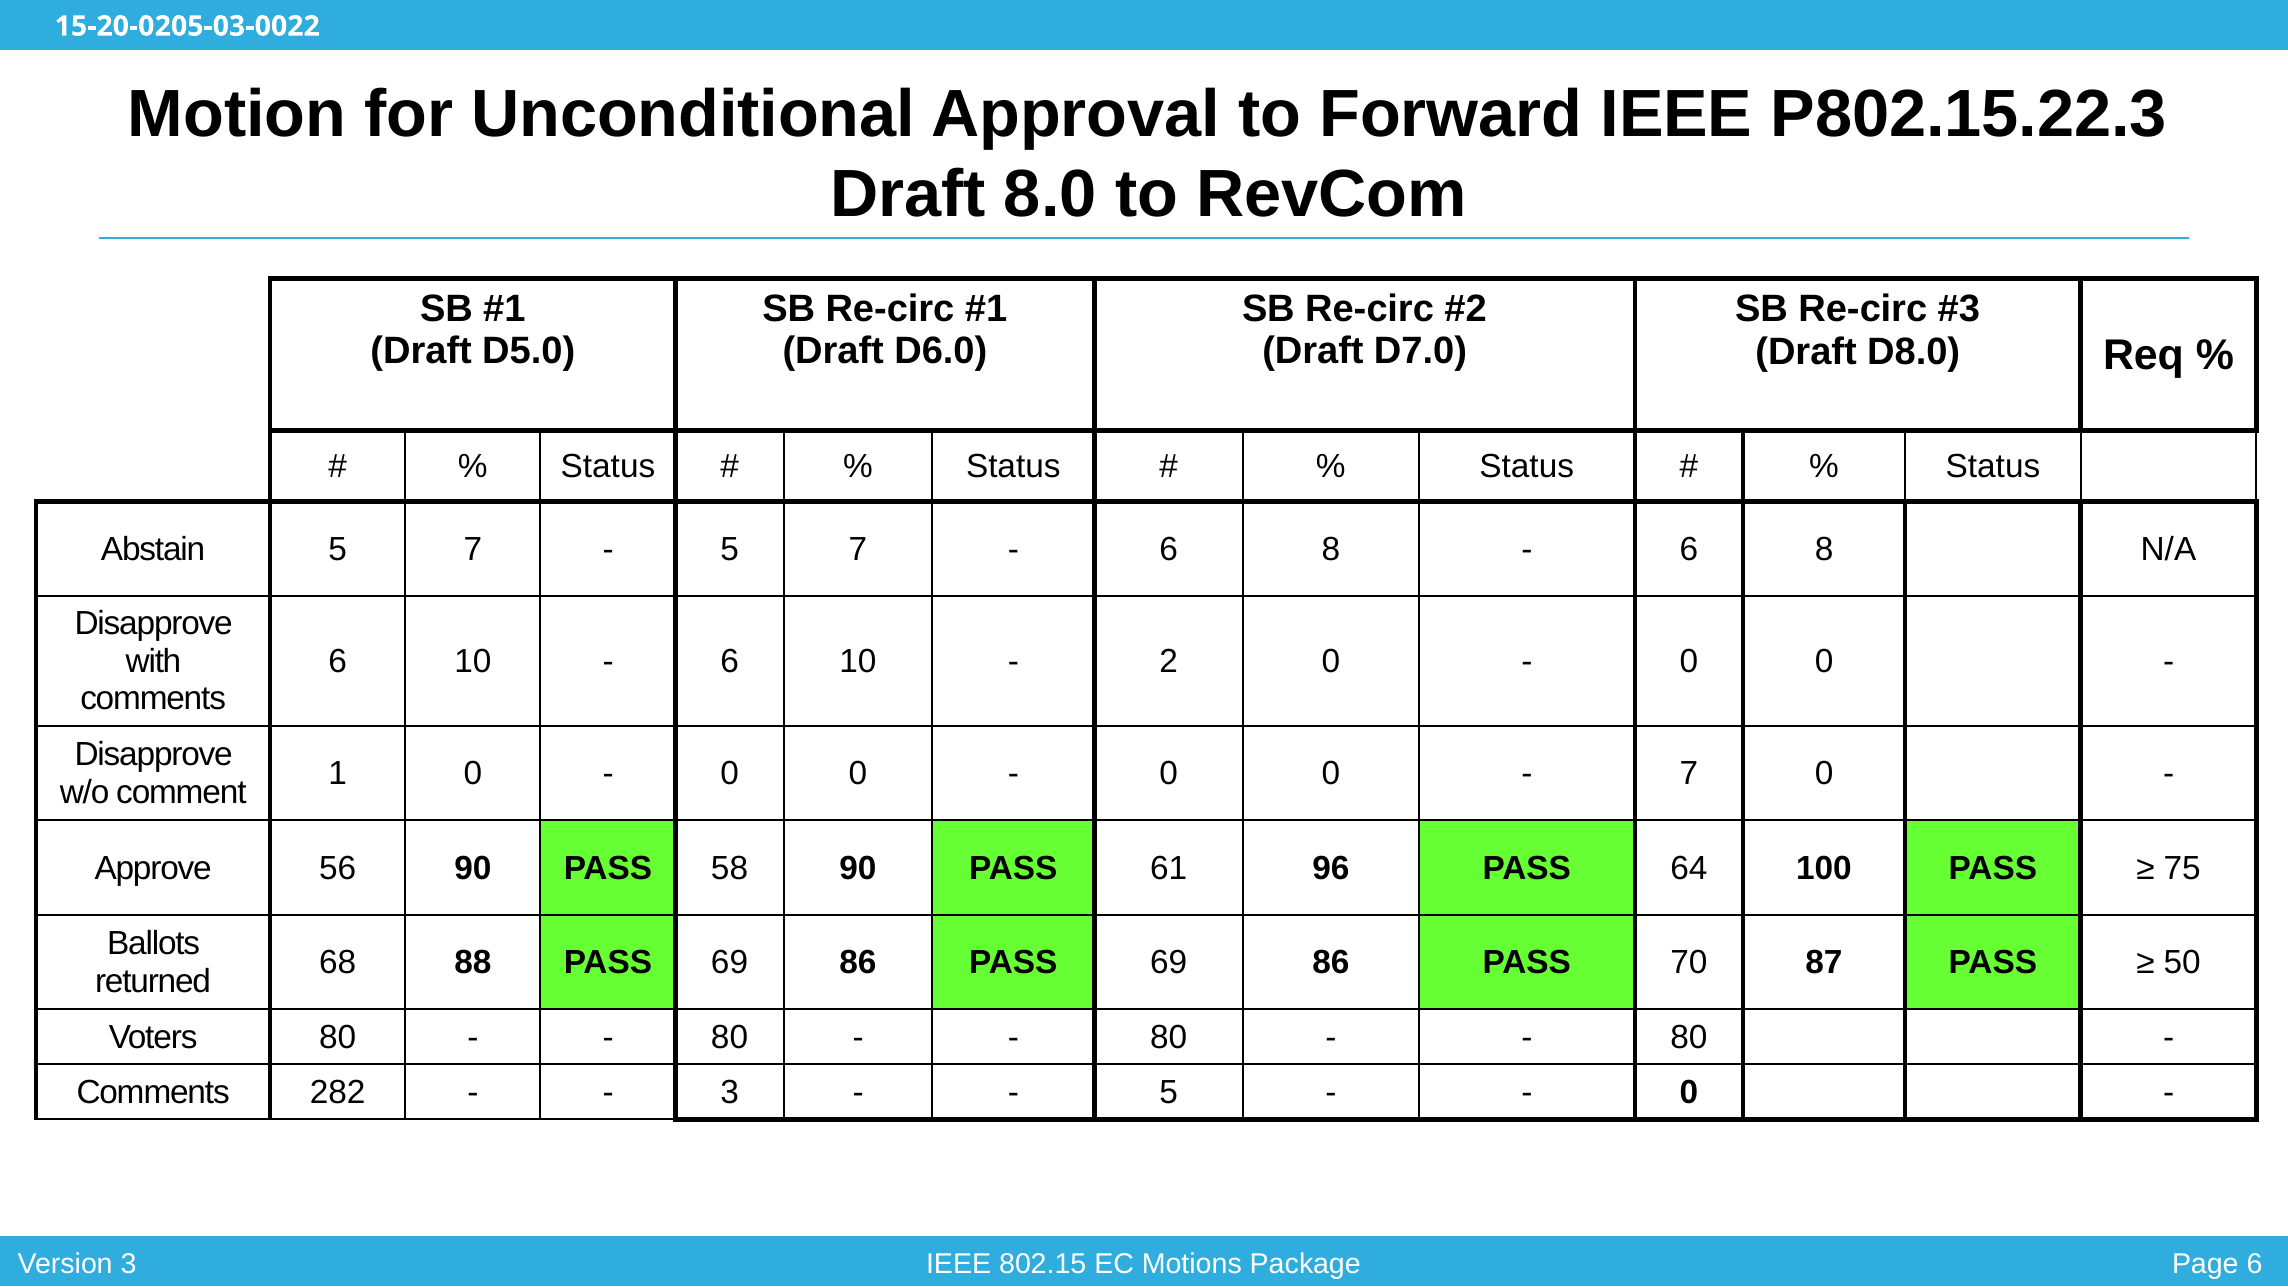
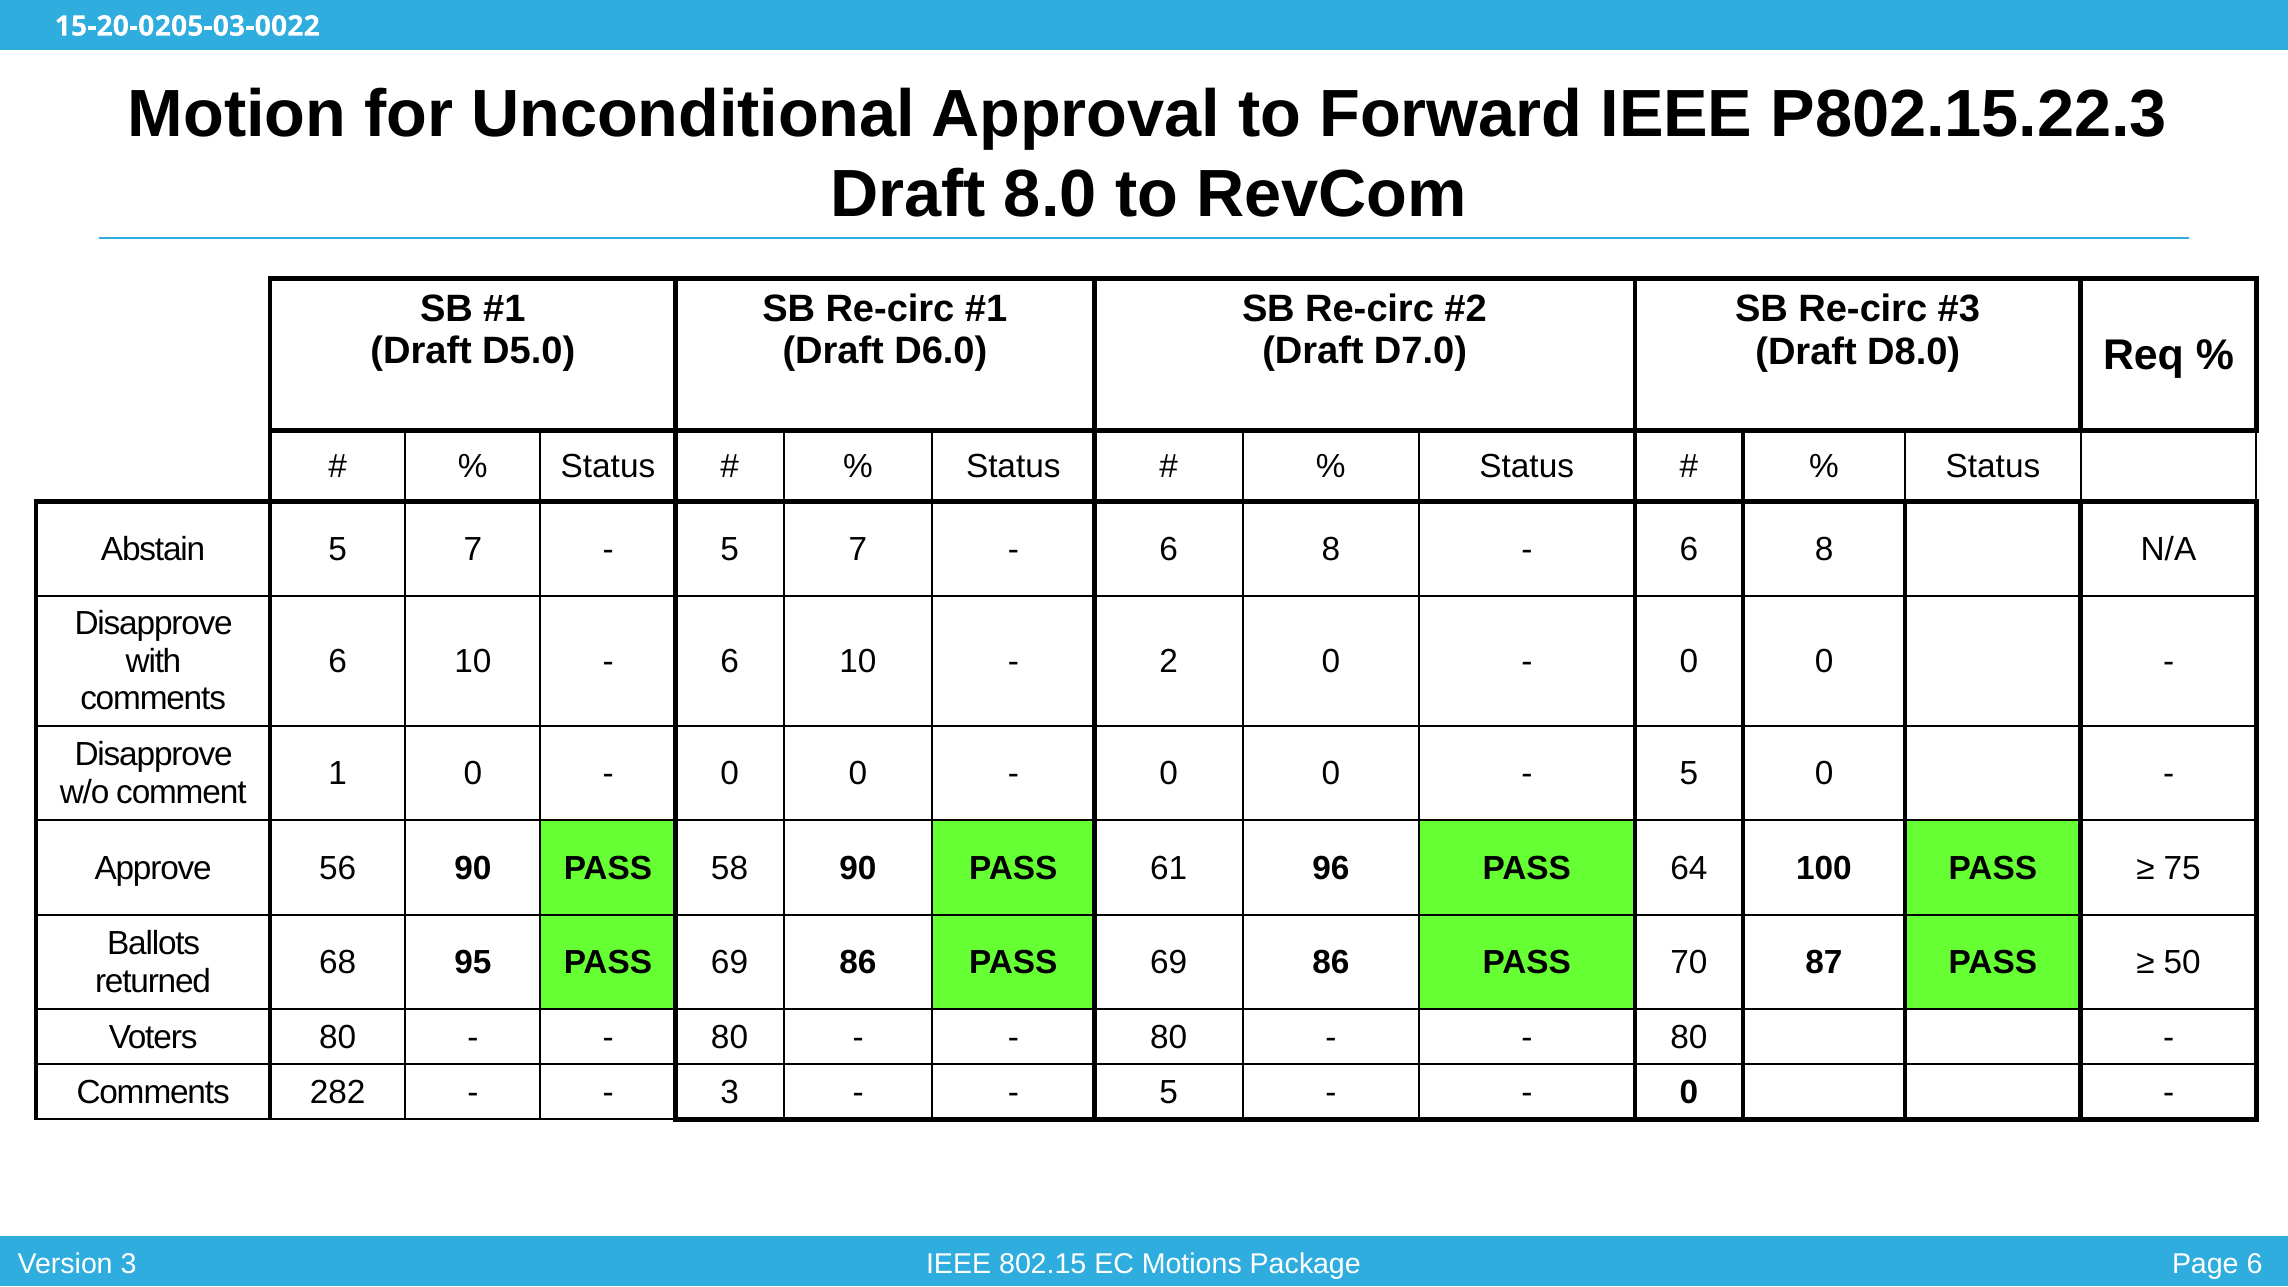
7 at (1689, 774): 7 -> 5
88: 88 -> 95
